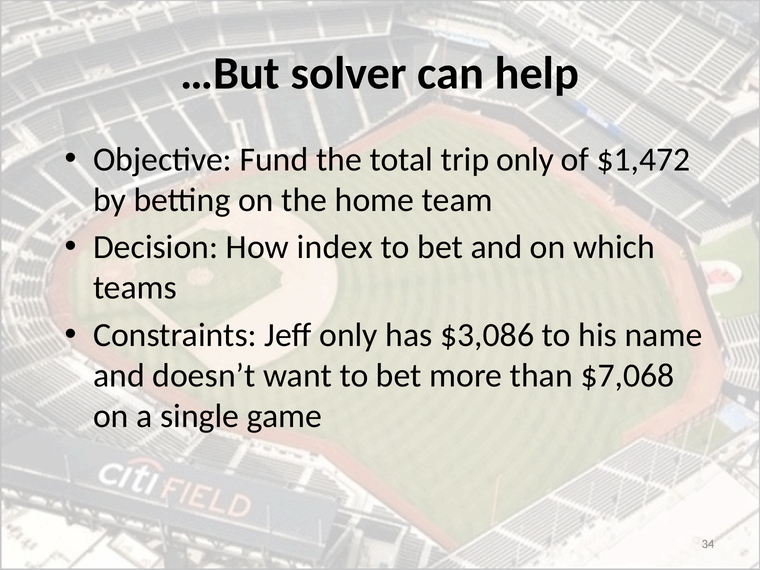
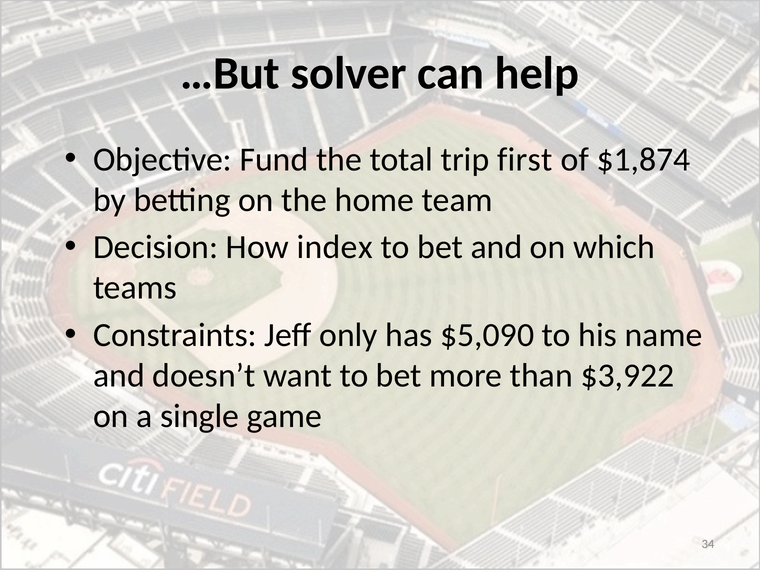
trip only: only -> first
$1,472: $1,472 -> $1,874
$3,086: $3,086 -> $5,090
$7,068: $7,068 -> $3,922
